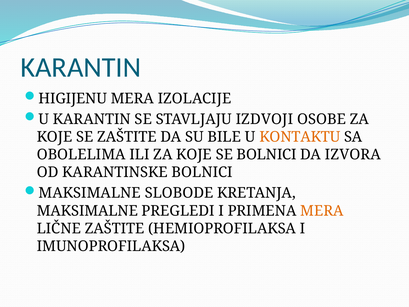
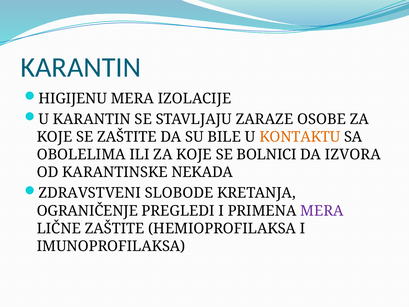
IZDVOJI: IZDVOJI -> ZARAZE
KARANTINSKE BOLNICI: BOLNICI -> NEKADA
MAKSIMALNE at (90, 193): MAKSIMALNE -> ZDRAVSTVENI
MAKSIMALNE at (87, 211): MAKSIMALNE -> OGRANIČENJE
MERA at (322, 211) colour: orange -> purple
